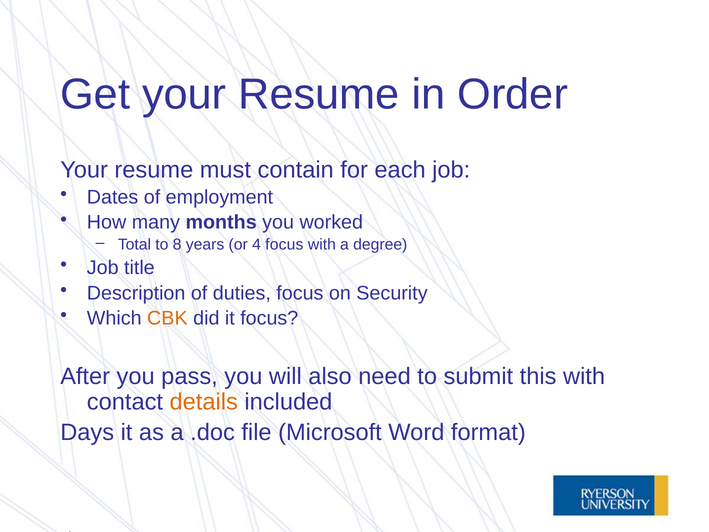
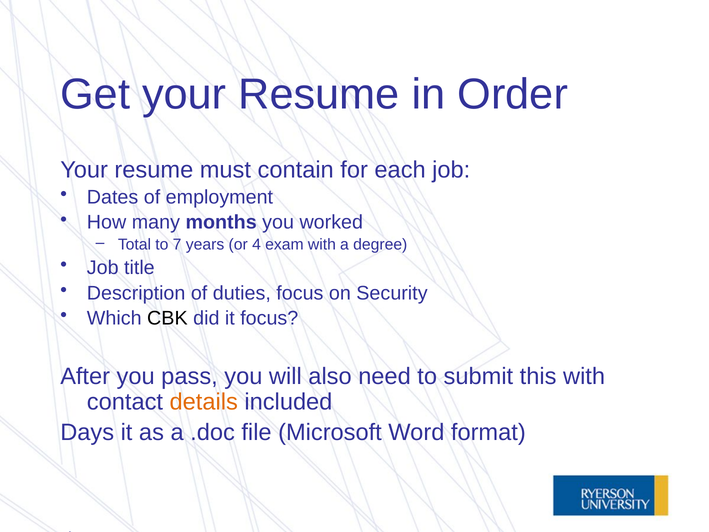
8: 8 -> 7
4 focus: focus -> exam
CBK colour: orange -> black
